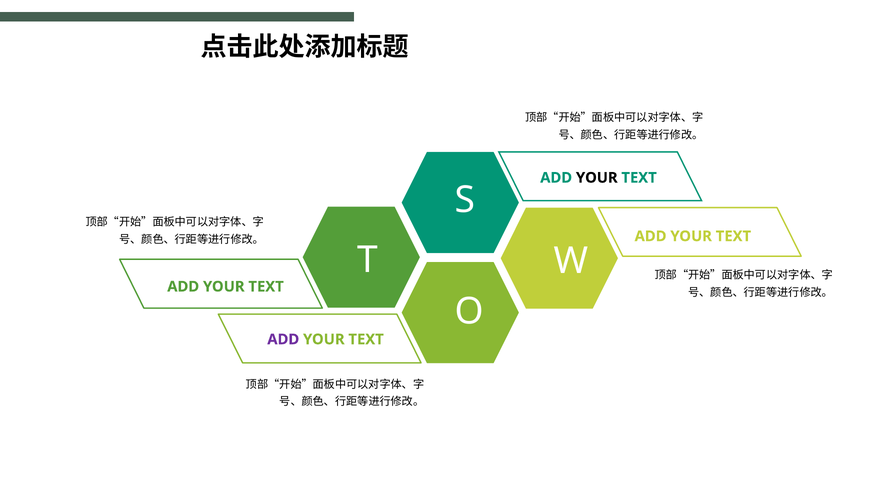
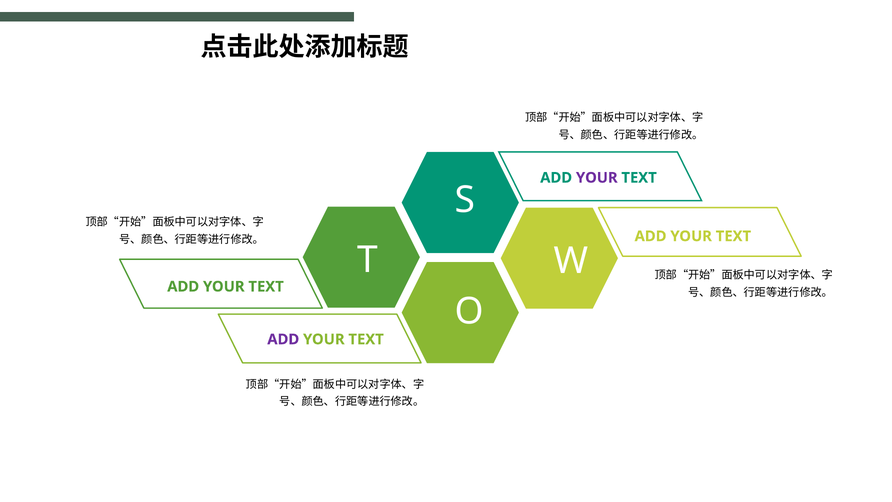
YOUR at (597, 178) colour: black -> purple
